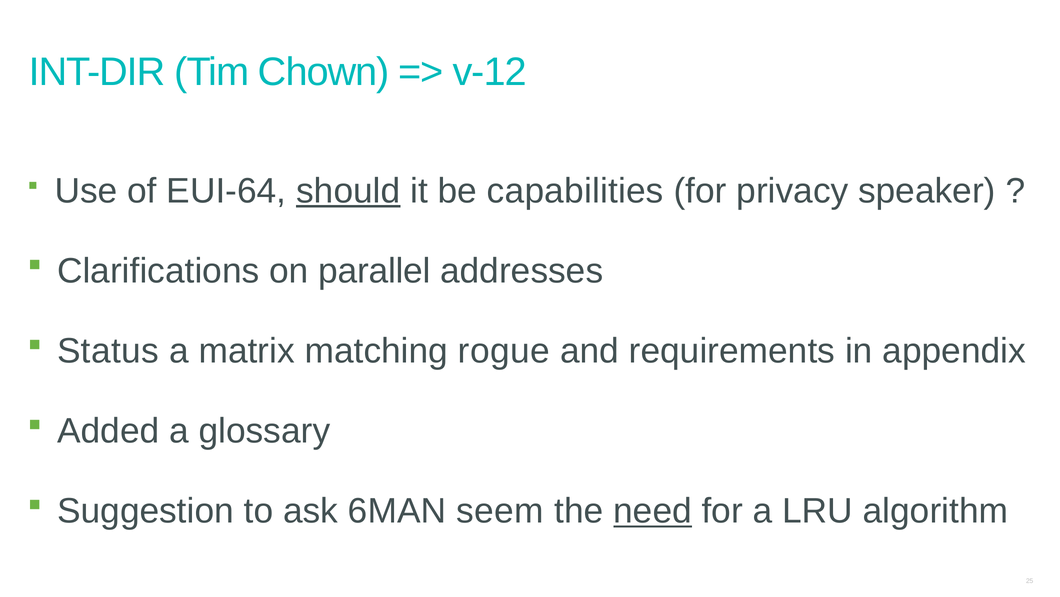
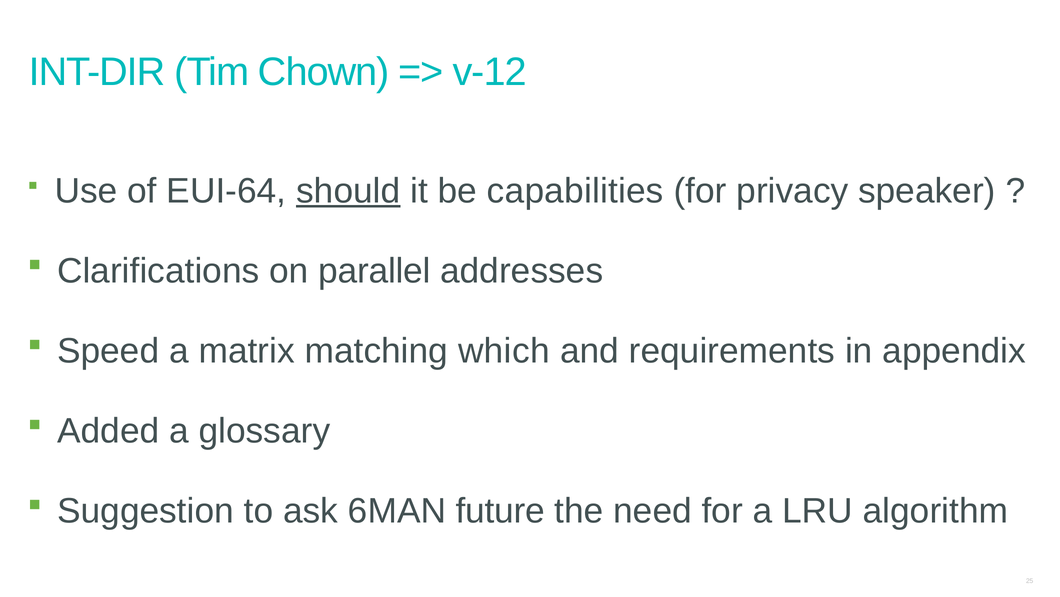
Status: Status -> Speed
rogue: rogue -> which
seem: seem -> future
need underline: present -> none
